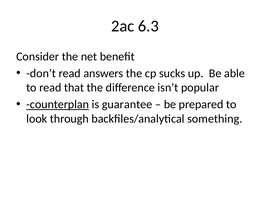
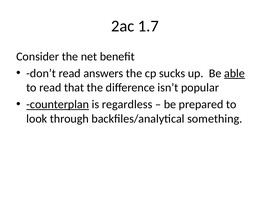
6.3: 6.3 -> 1.7
able underline: none -> present
guarantee: guarantee -> regardless
